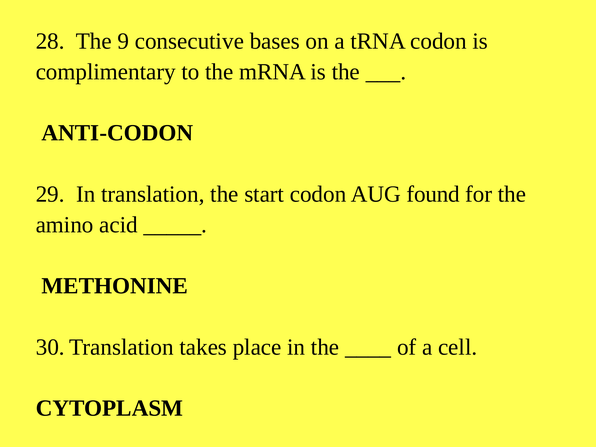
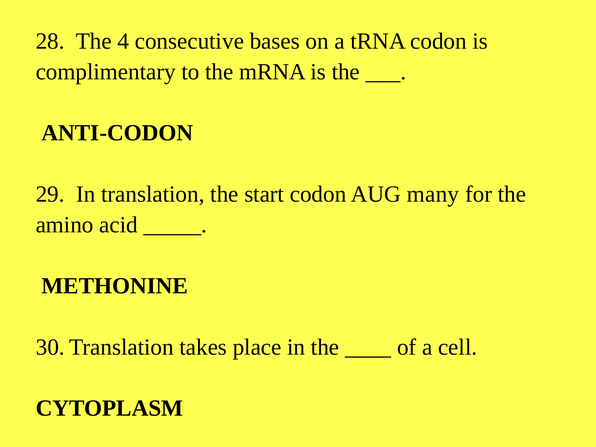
9: 9 -> 4
found: found -> many
